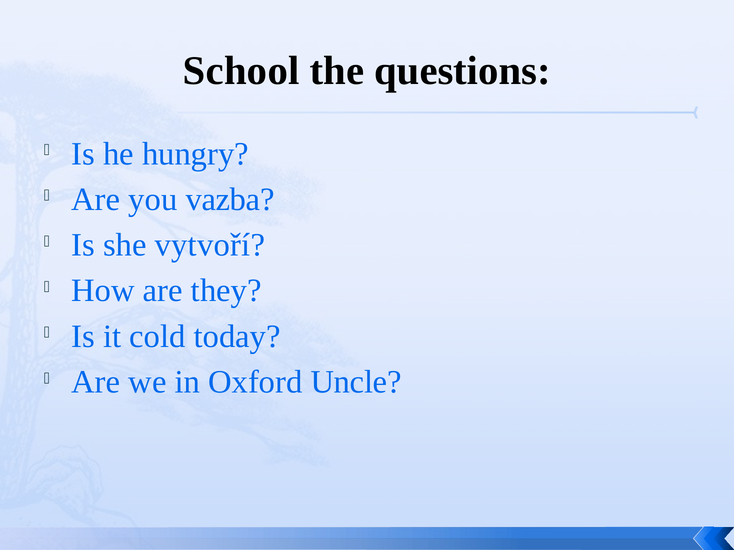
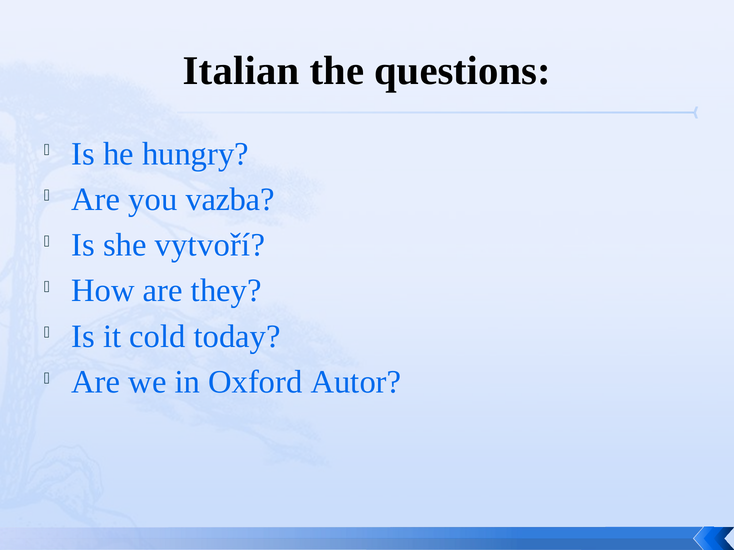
School: School -> Italian
Uncle: Uncle -> Autor
